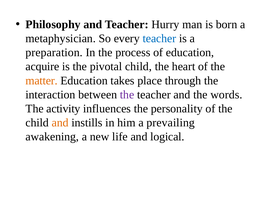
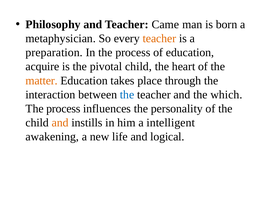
Hurry: Hurry -> Came
teacher at (159, 38) colour: blue -> orange
the at (127, 94) colour: purple -> blue
words: words -> which
activity at (63, 108): activity -> process
prevailing: prevailing -> intelligent
